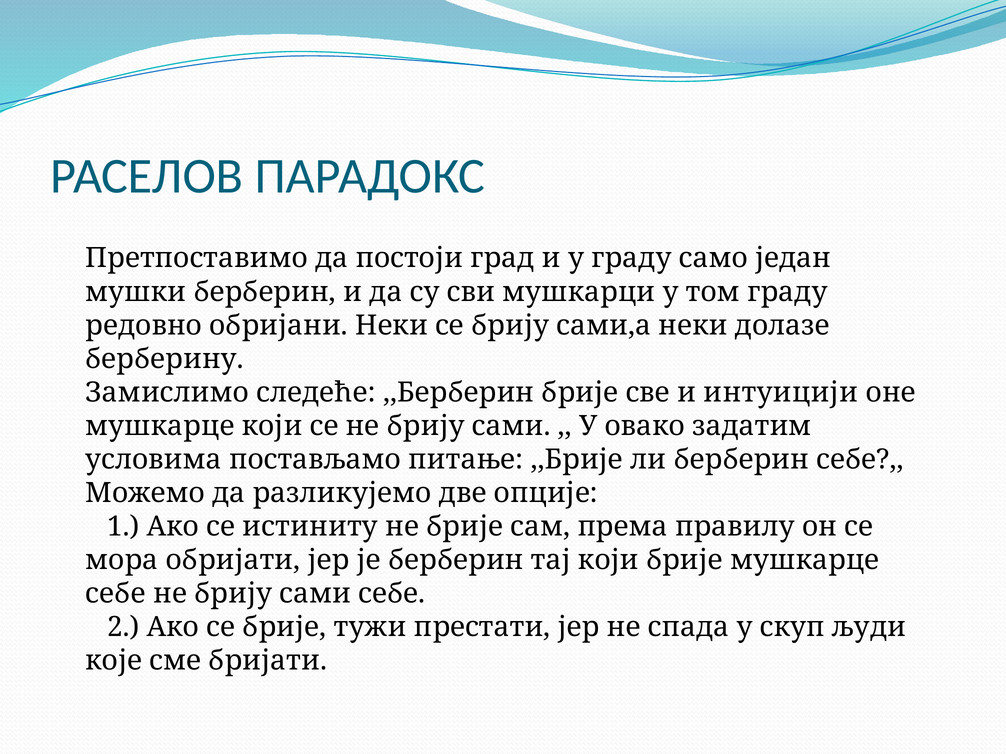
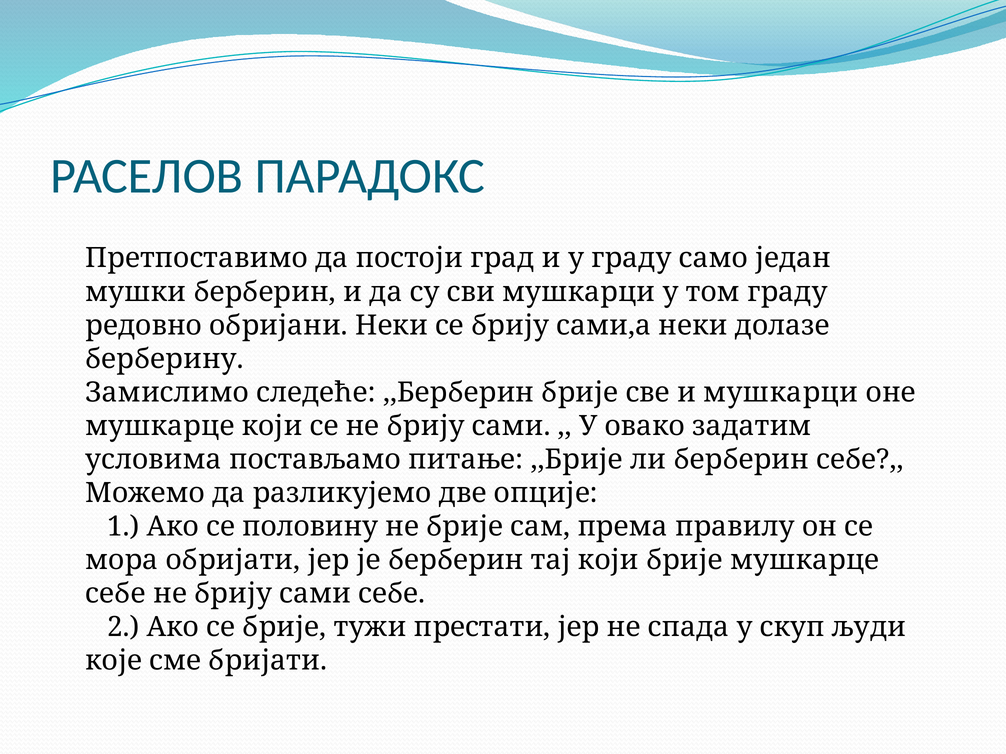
и интуицији: интуицији -> мушкарци
истиниту: истиниту -> половину
